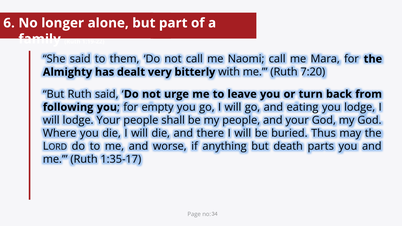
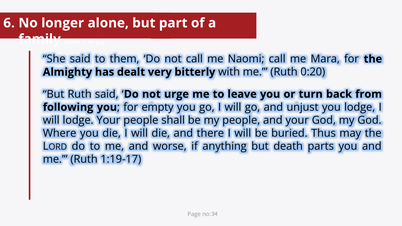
7:20: 7:20 -> 0:20
eating: eating -> unjust
1:35-17: 1:35-17 -> 1:19-17
